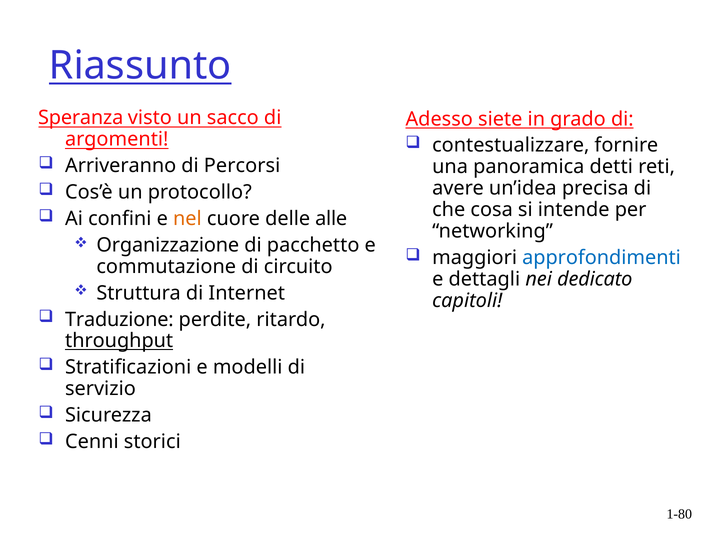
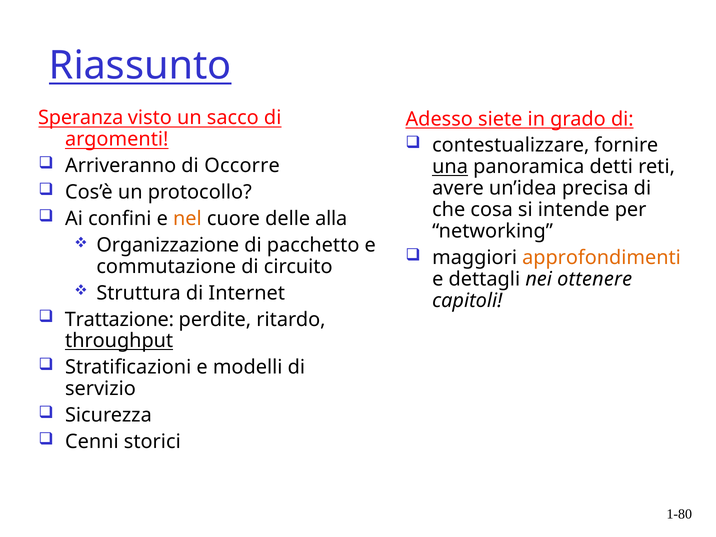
Percorsi: Percorsi -> Occorre
una underline: none -> present
alle: alle -> alla
approfondimenti colour: blue -> orange
dedicato: dedicato -> ottenere
Traduzione: Traduzione -> Trattazione
